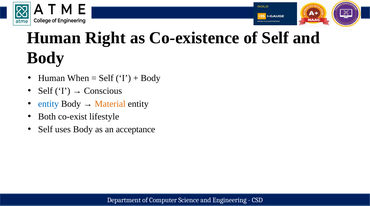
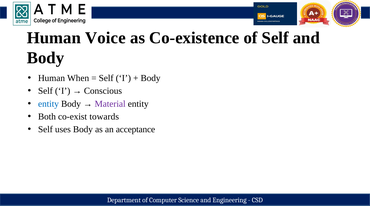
Right: Right -> Voice
Material colour: orange -> purple
lifestyle: lifestyle -> towards
